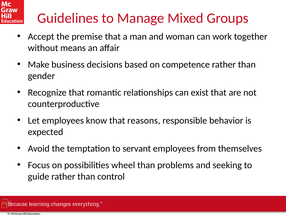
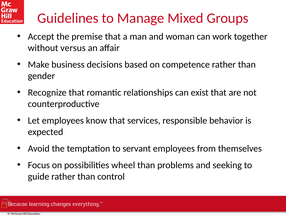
means: means -> versus
reasons: reasons -> services
